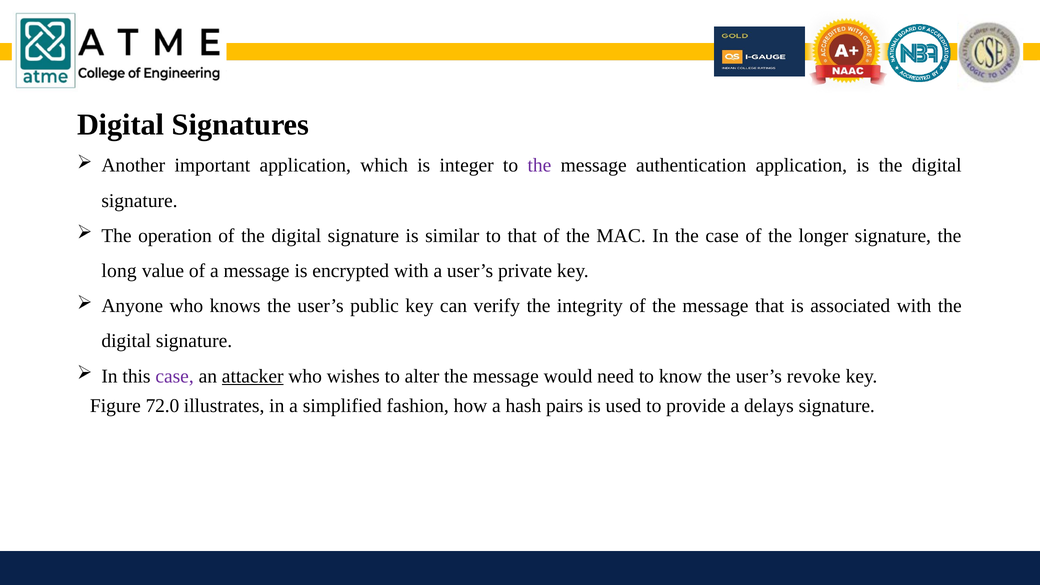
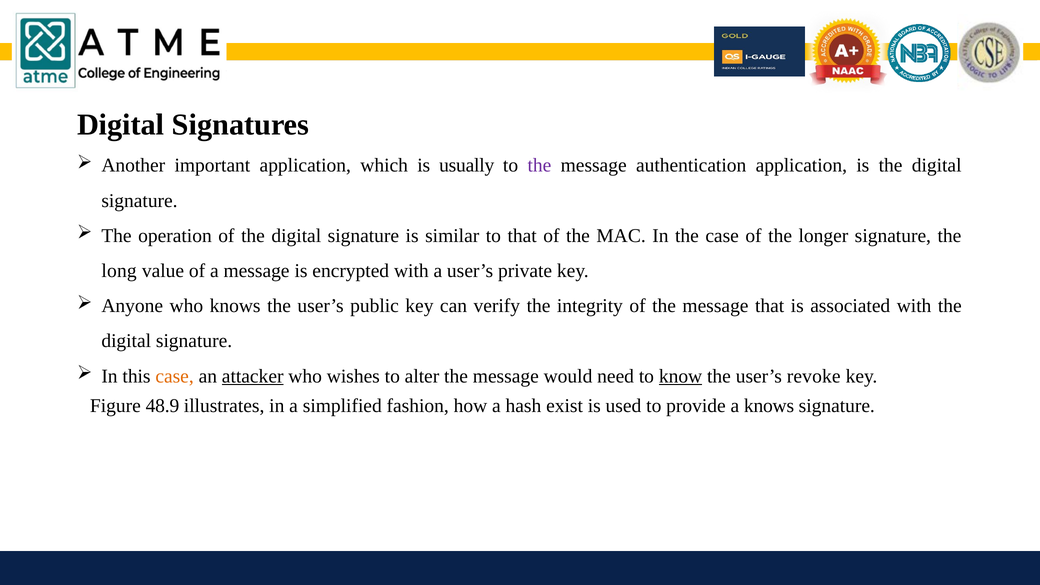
integer: integer -> usually
case at (175, 376) colour: purple -> orange
know underline: none -> present
72.0: 72.0 -> 48.9
pairs: pairs -> exist
a delays: delays -> knows
